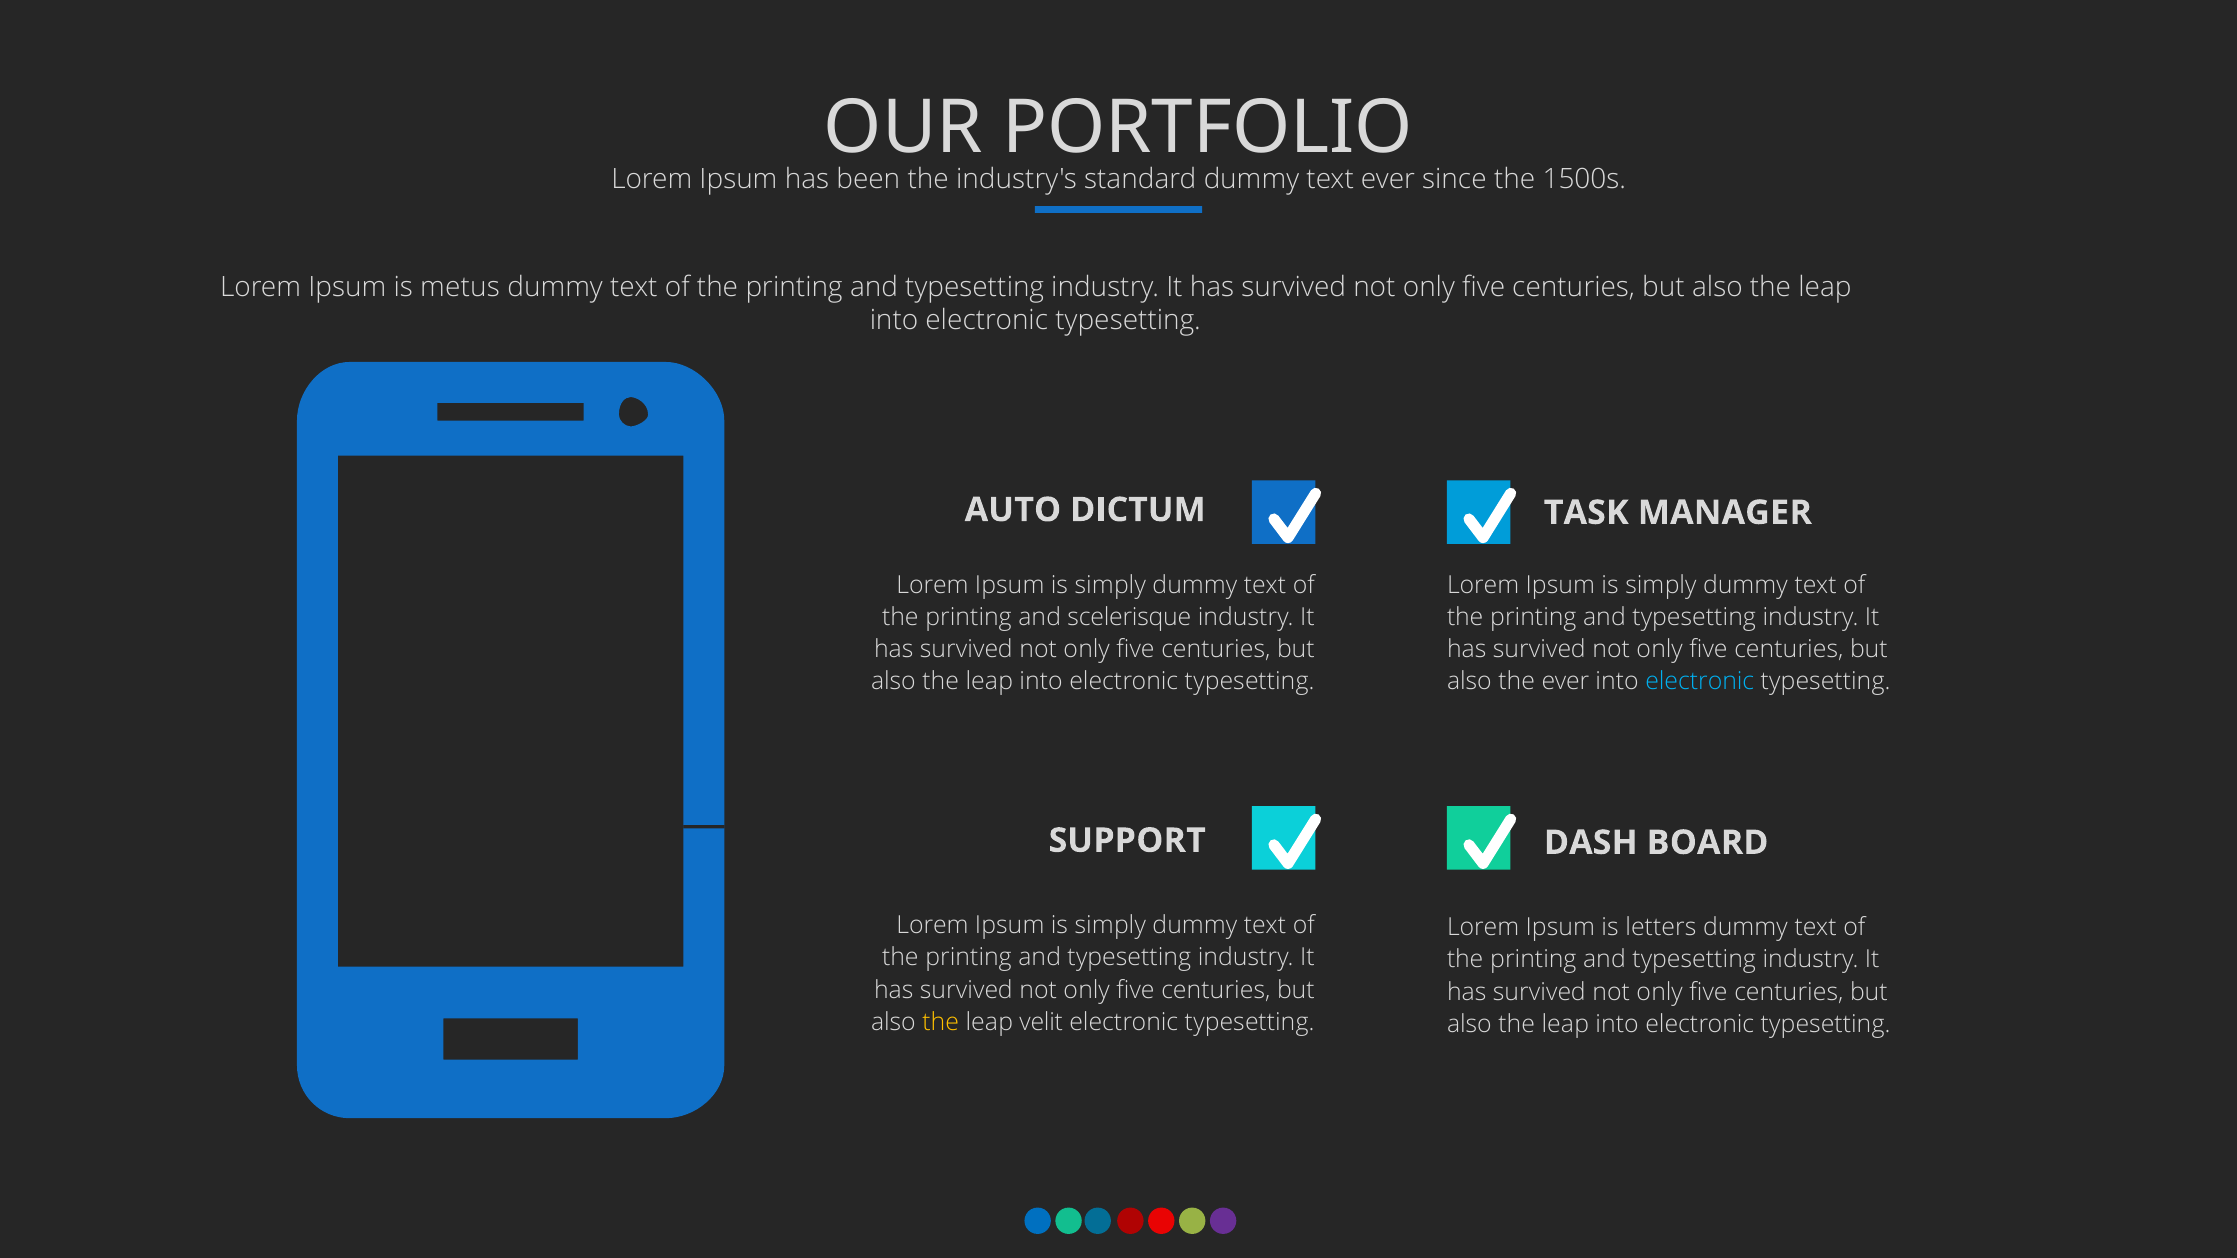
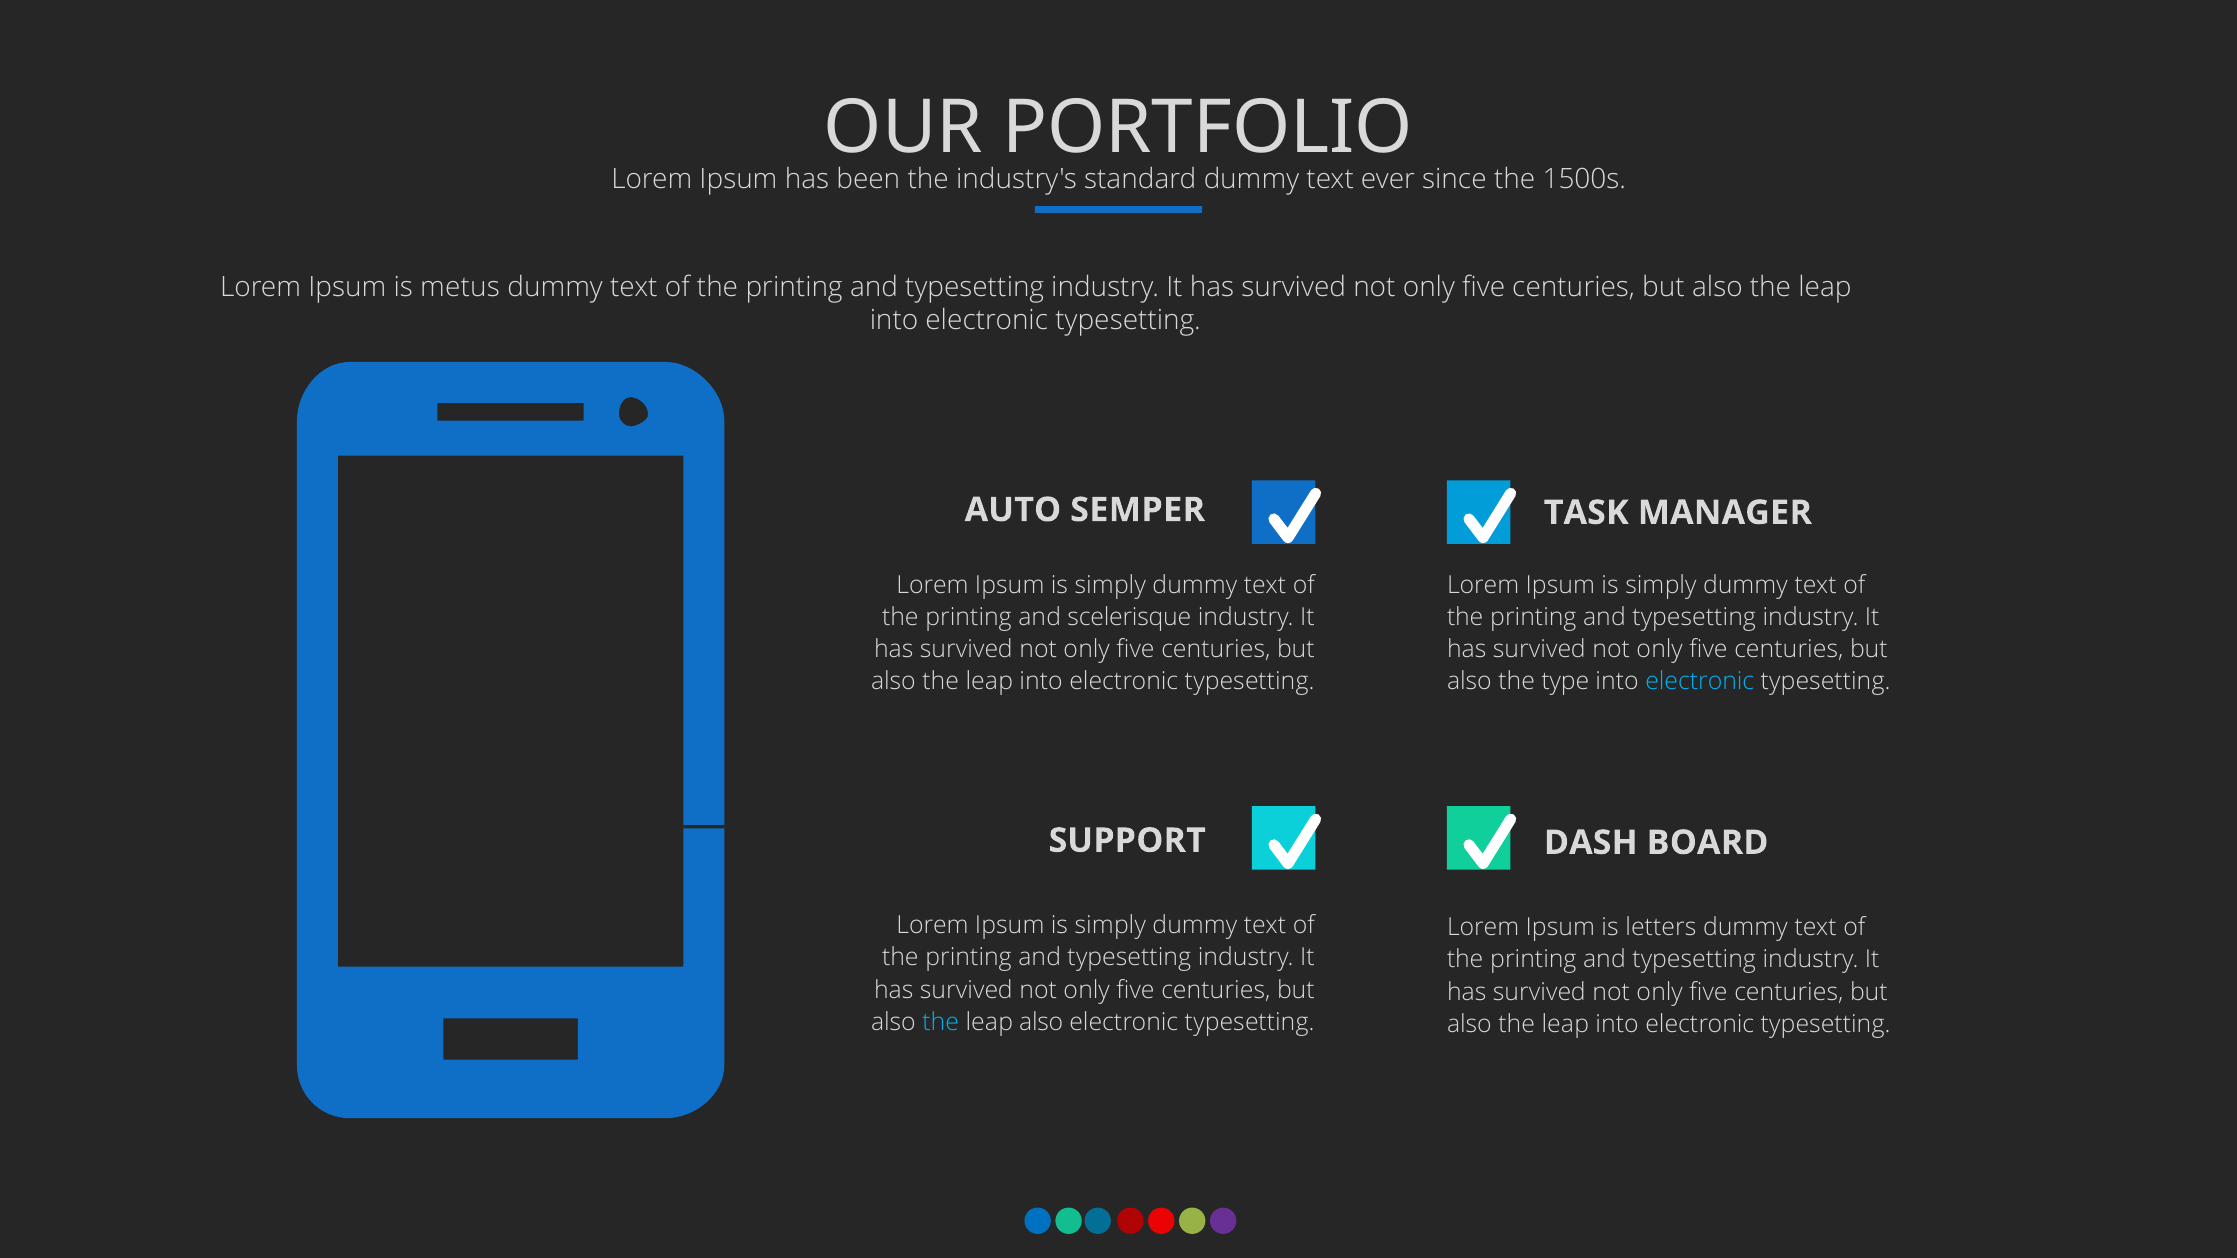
DICTUM: DICTUM -> SEMPER
the ever: ever -> type
the at (941, 1022) colour: yellow -> light blue
leap velit: velit -> also
